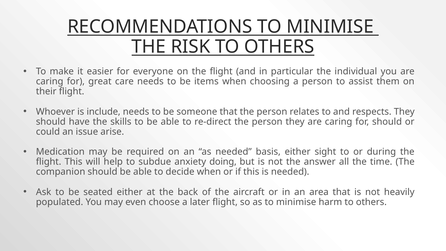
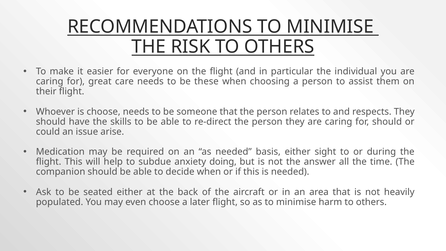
items: items -> these
is include: include -> choose
